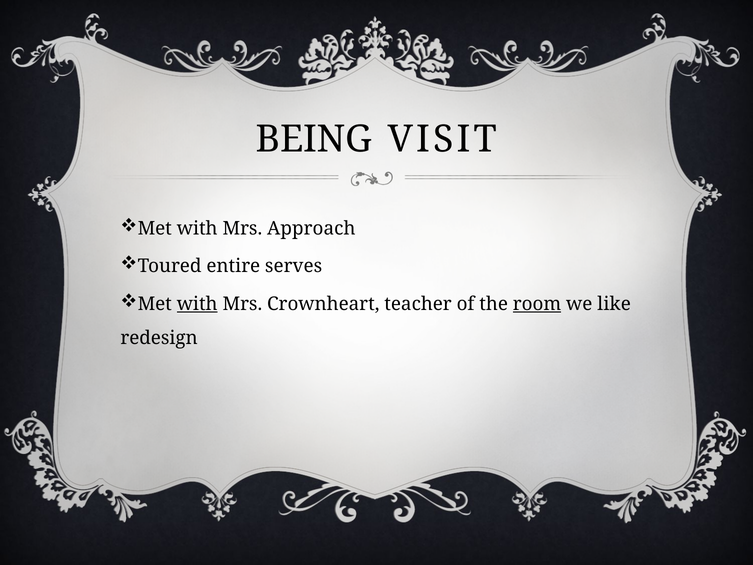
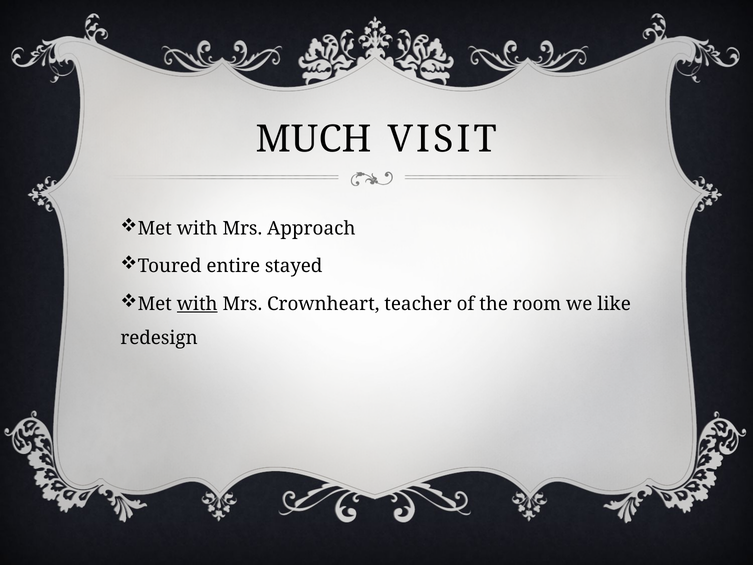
BEING: BEING -> MUCH
serves: serves -> stayed
room underline: present -> none
